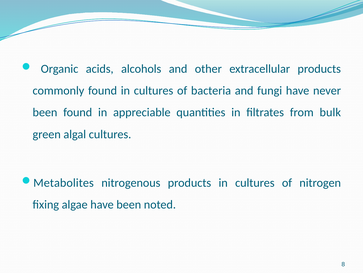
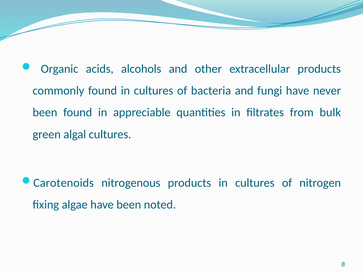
Metabolites: Metabolites -> Carotenoids
